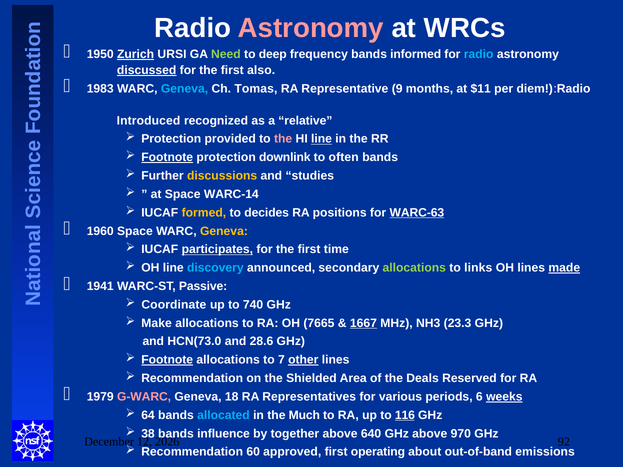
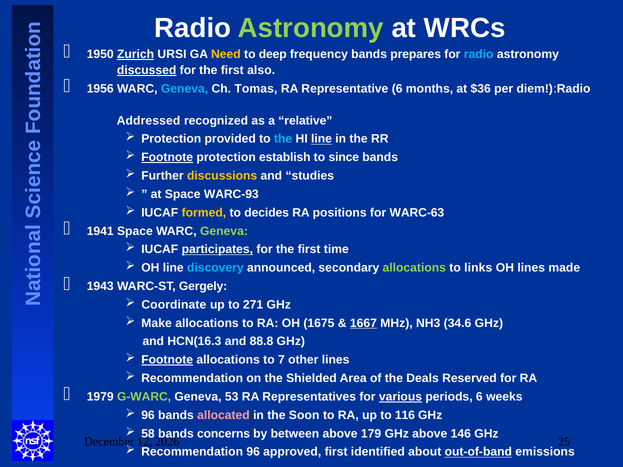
Astronomy at (311, 28) colour: pink -> light green
Need colour: light green -> yellow
informed: informed -> prepares
1983: 1983 -> 1956
Representative 9: 9 -> 6
$11: $11 -> $36
Introduced: Introduced -> Addressed
the at (283, 139) colour: pink -> light blue
downlink: downlink -> establish
often: often -> since
WARC-14: WARC-14 -> WARC-93
WARC-63 underline: present -> none
1960: 1960 -> 1941
Geneva at (224, 231) colour: yellow -> light green
made underline: present -> none
1941: 1941 -> 1943
Passive: Passive -> Gergely
740: 740 -> 271
7665: 7665 -> 1675
23.3: 23.3 -> 34.6
HCN(73.0: HCN(73.0 -> HCN(16.3
28.6: 28.6 -> 88.8
other underline: present -> none
G-WARC colour: pink -> light green
18: 18 -> 53
various underline: none -> present
weeks underline: present -> none
64 at (148, 415): 64 -> 96
allocated colour: light blue -> pink
Much: Much -> Soon
116 underline: present -> none
38: 38 -> 58
influence: influence -> concerns
together: together -> between
640: 640 -> 179
970: 970 -> 146
92: 92 -> 25
Recommendation 60: 60 -> 96
operating: operating -> identified
out-of-band underline: none -> present
